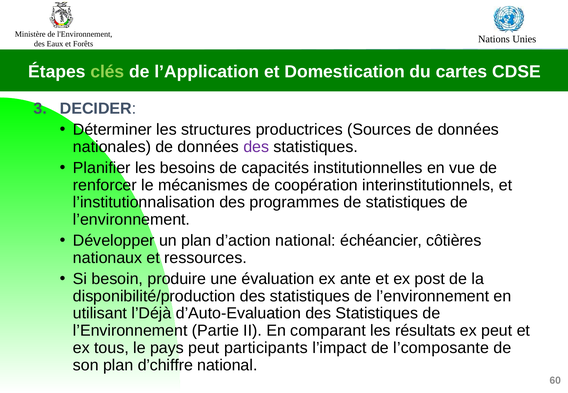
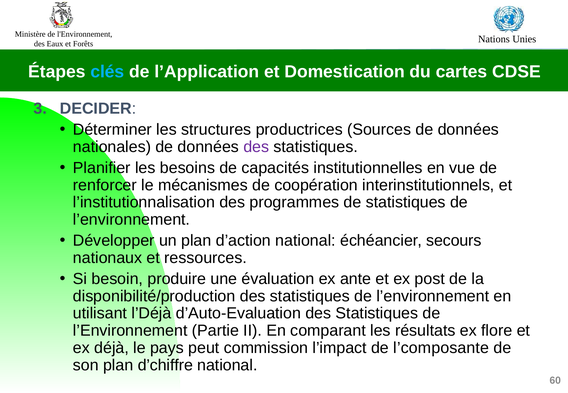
clés colour: light green -> light blue
côtières: côtières -> secours
ex peut: peut -> flore
tous: tous -> déjà
participants: participants -> commission
